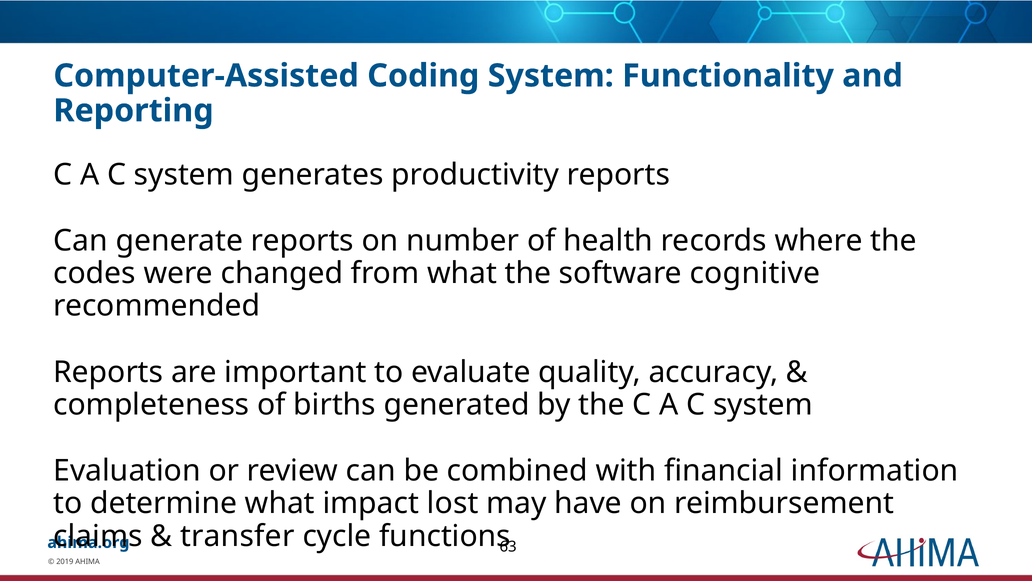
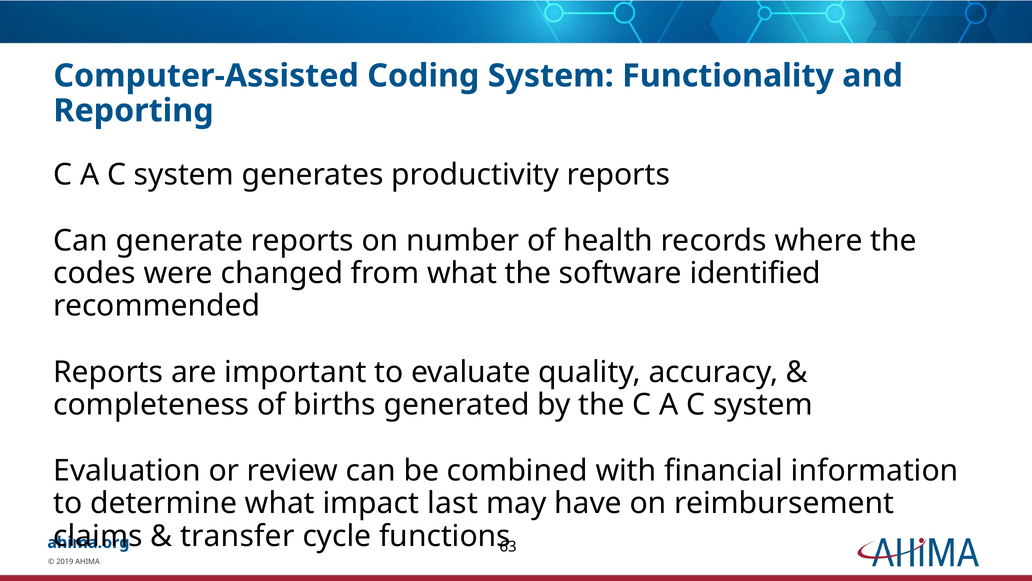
cognitive: cognitive -> identified
lost: lost -> last
